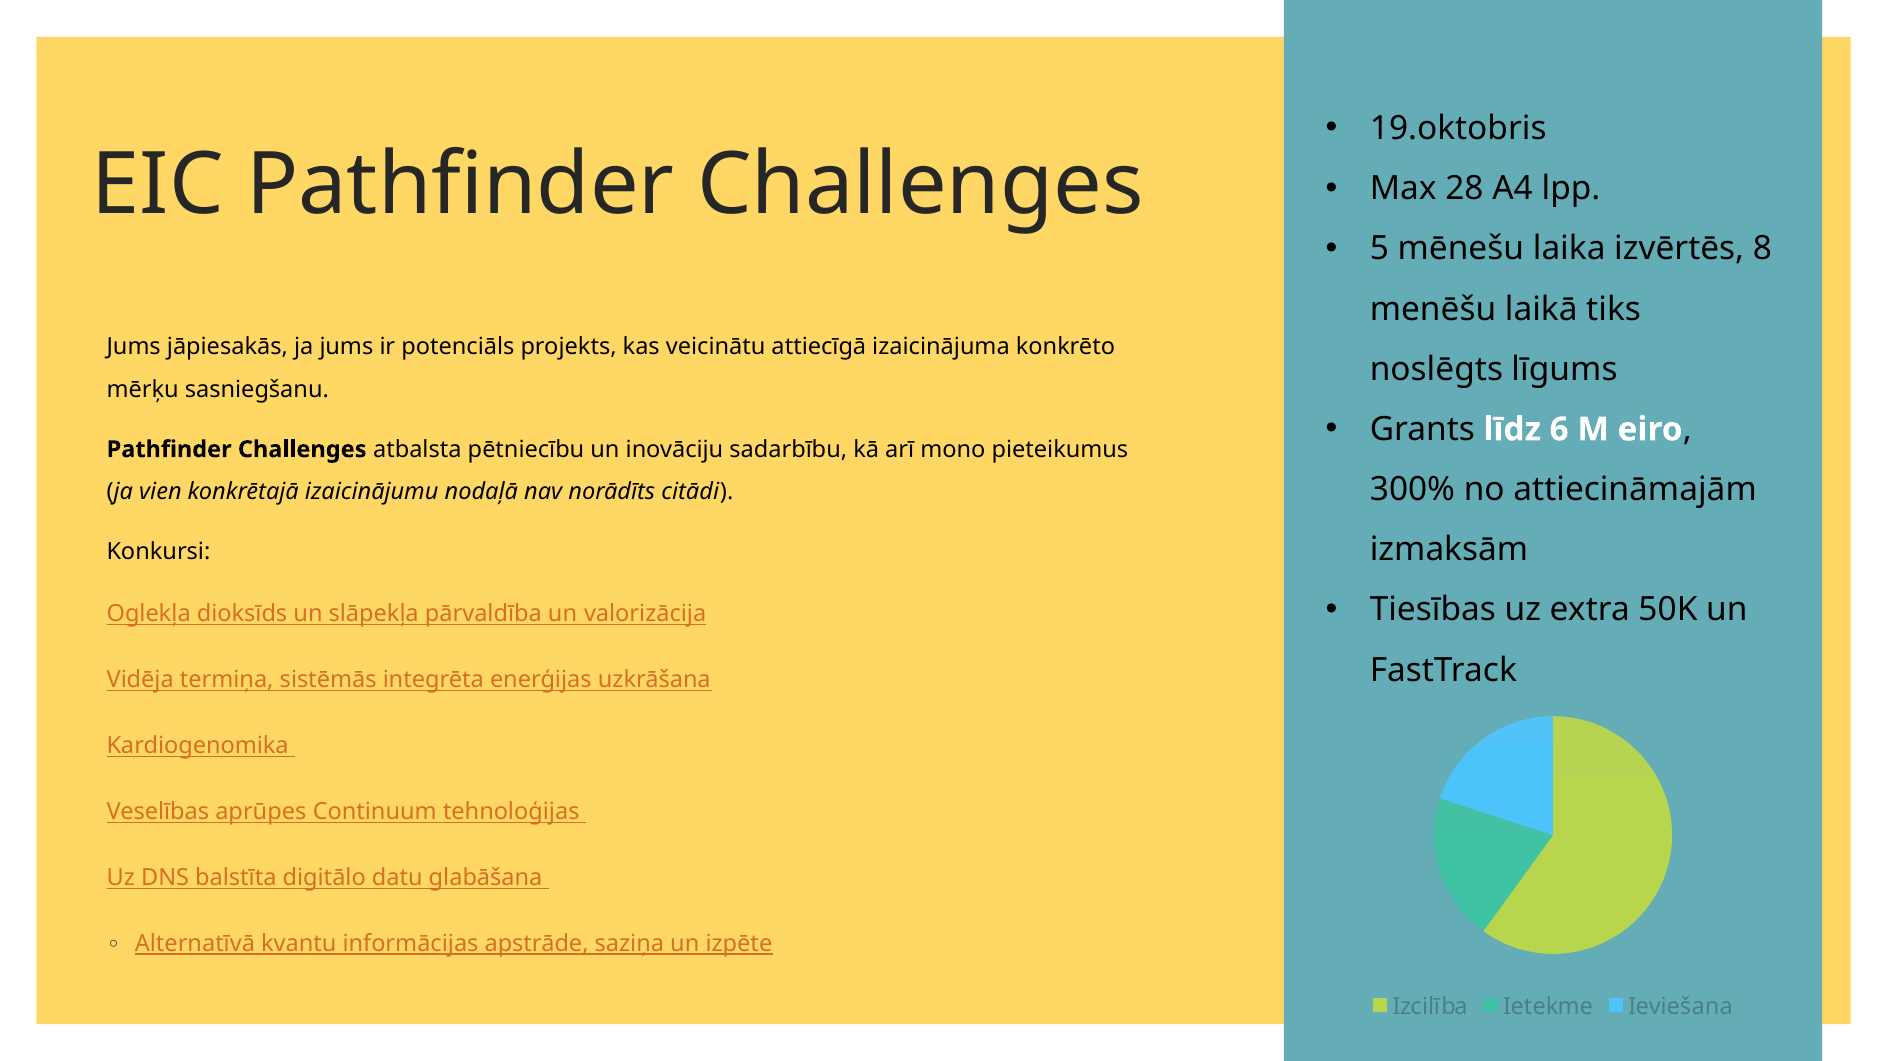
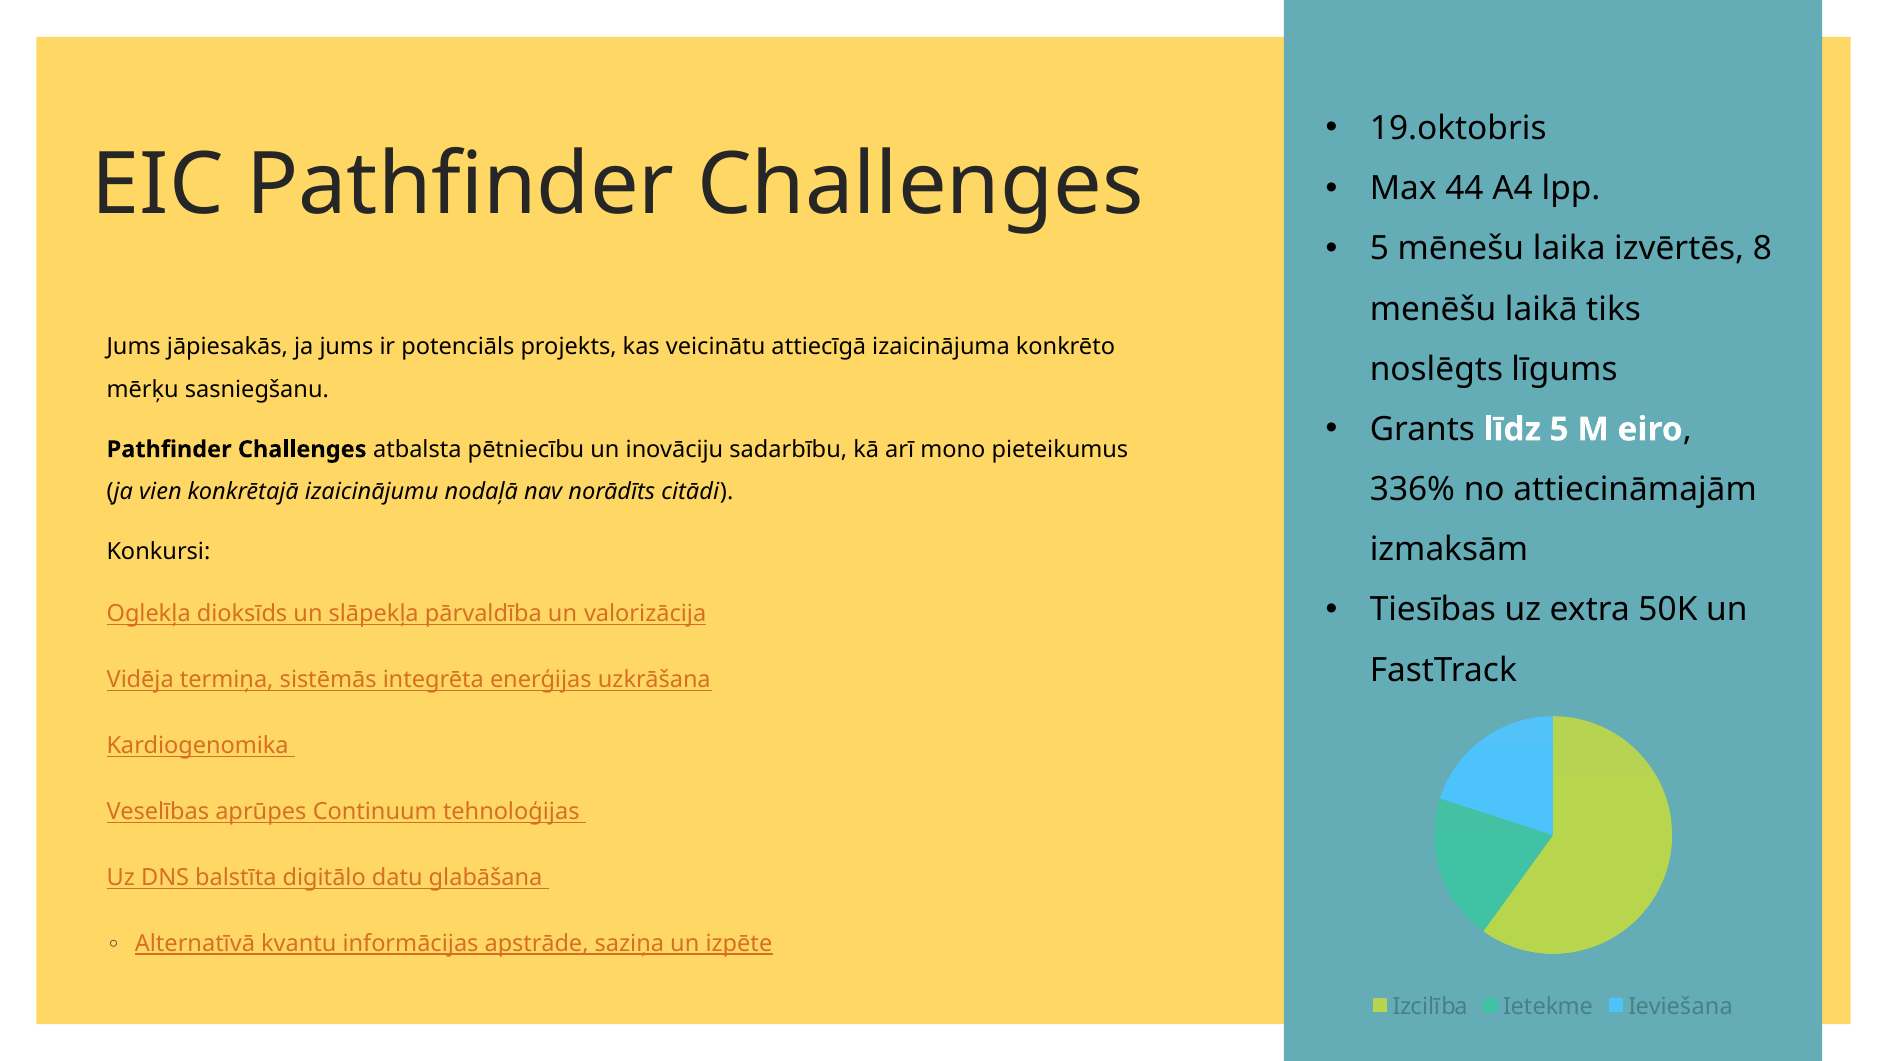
28: 28 -> 44
līdz 6: 6 -> 5
300%: 300% -> 336%
